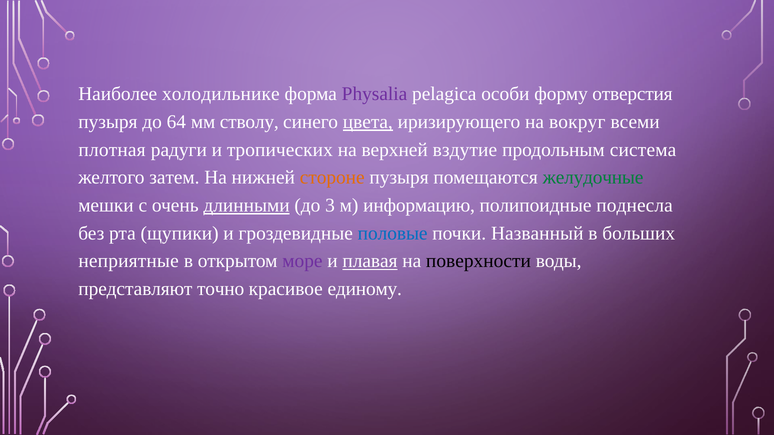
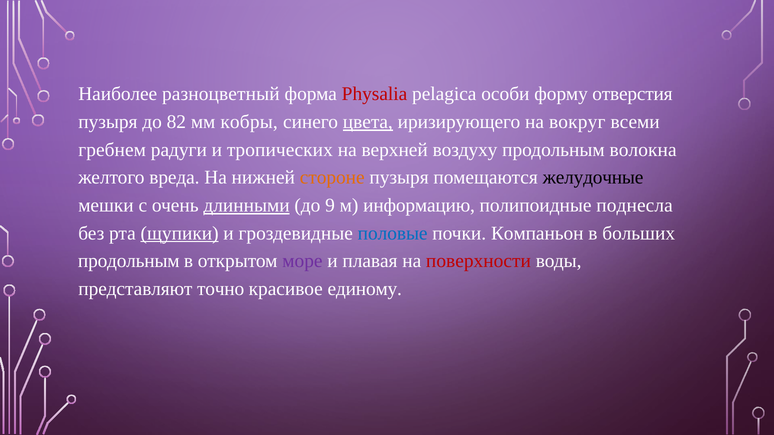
холодильнике: холодильнике -> разноцветный
Physalia colour: purple -> red
64: 64 -> 82
стволу: стволу -> кобры
плотная: плотная -> гребнем
вздутие: вздутие -> воздуху
система: система -> волокна
затем: затем -> вреда
желудочные colour: green -> black
3: 3 -> 9
щупики underline: none -> present
Названный: Названный -> Компаньон
неприятные at (129, 261): неприятные -> продольным
плавая underline: present -> none
поверхности colour: black -> red
